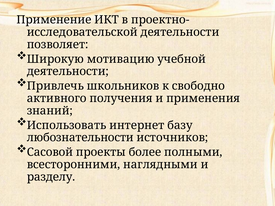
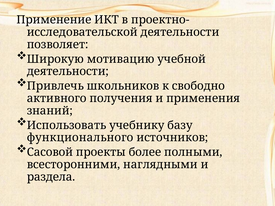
интернет: интернет -> учебнику
любознательности: любознательности -> функционального
разделу: разделу -> раздела
